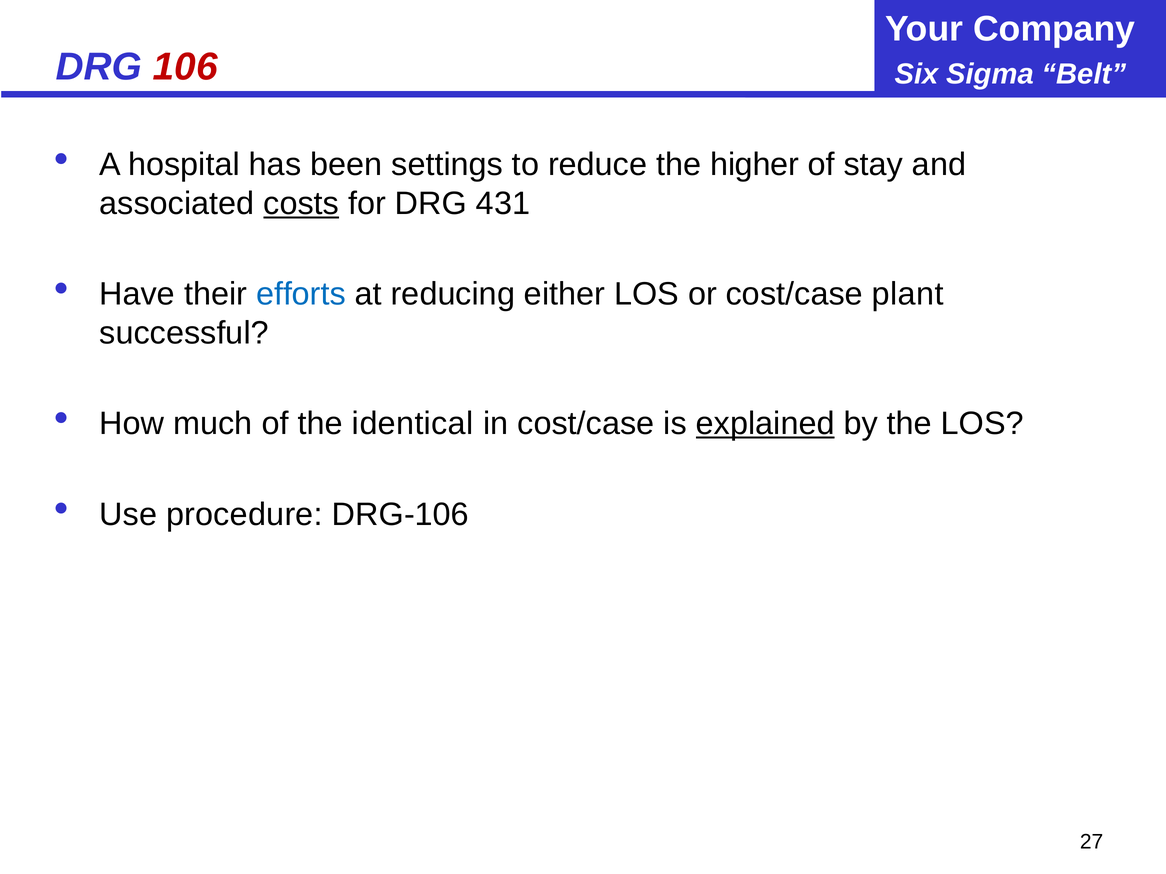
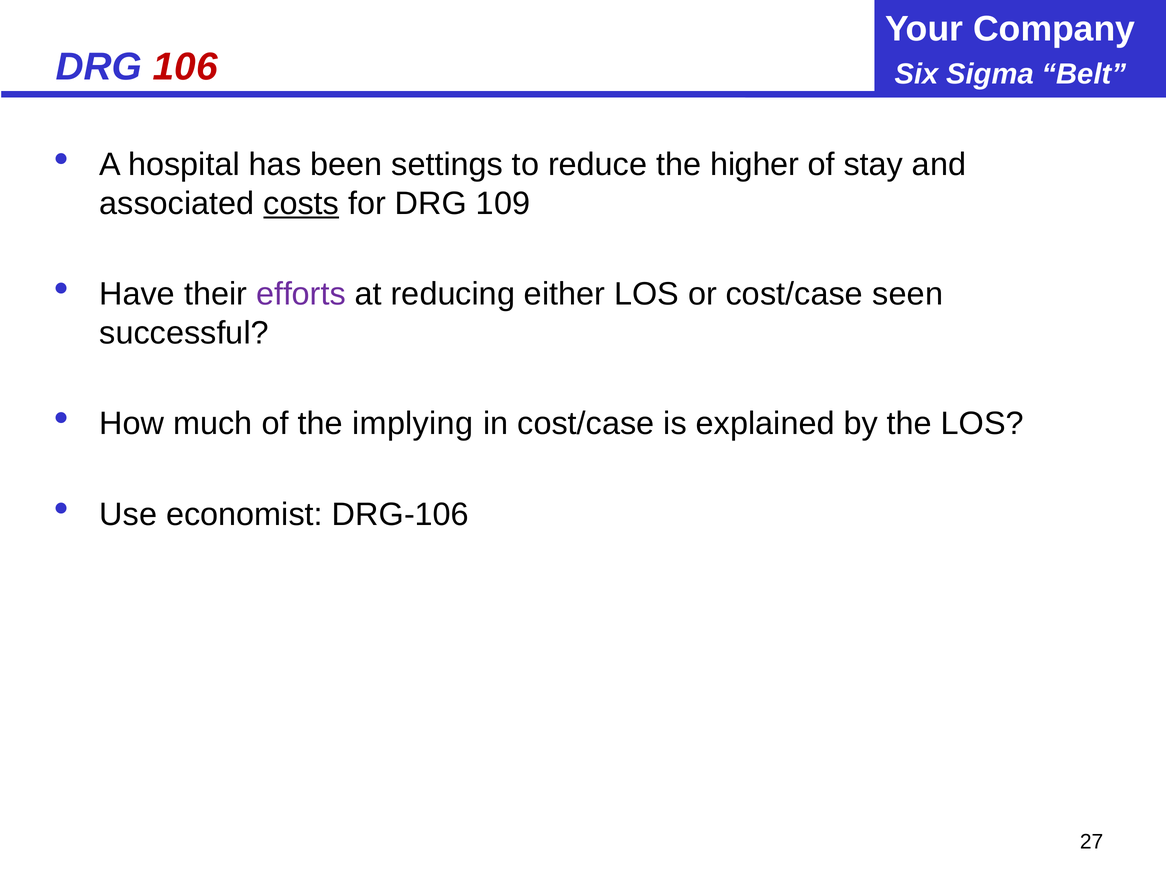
431: 431 -> 109
efforts colour: blue -> purple
plant: plant -> seen
identical: identical -> implying
explained underline: present -> none
procedure: procedure -> economist
